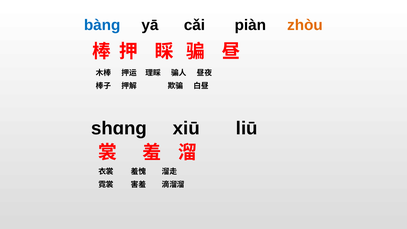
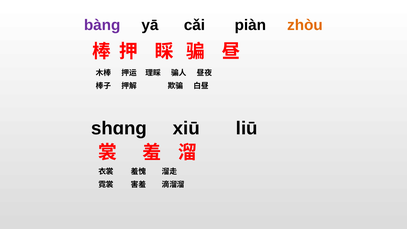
bàng colour: blue -> purple
